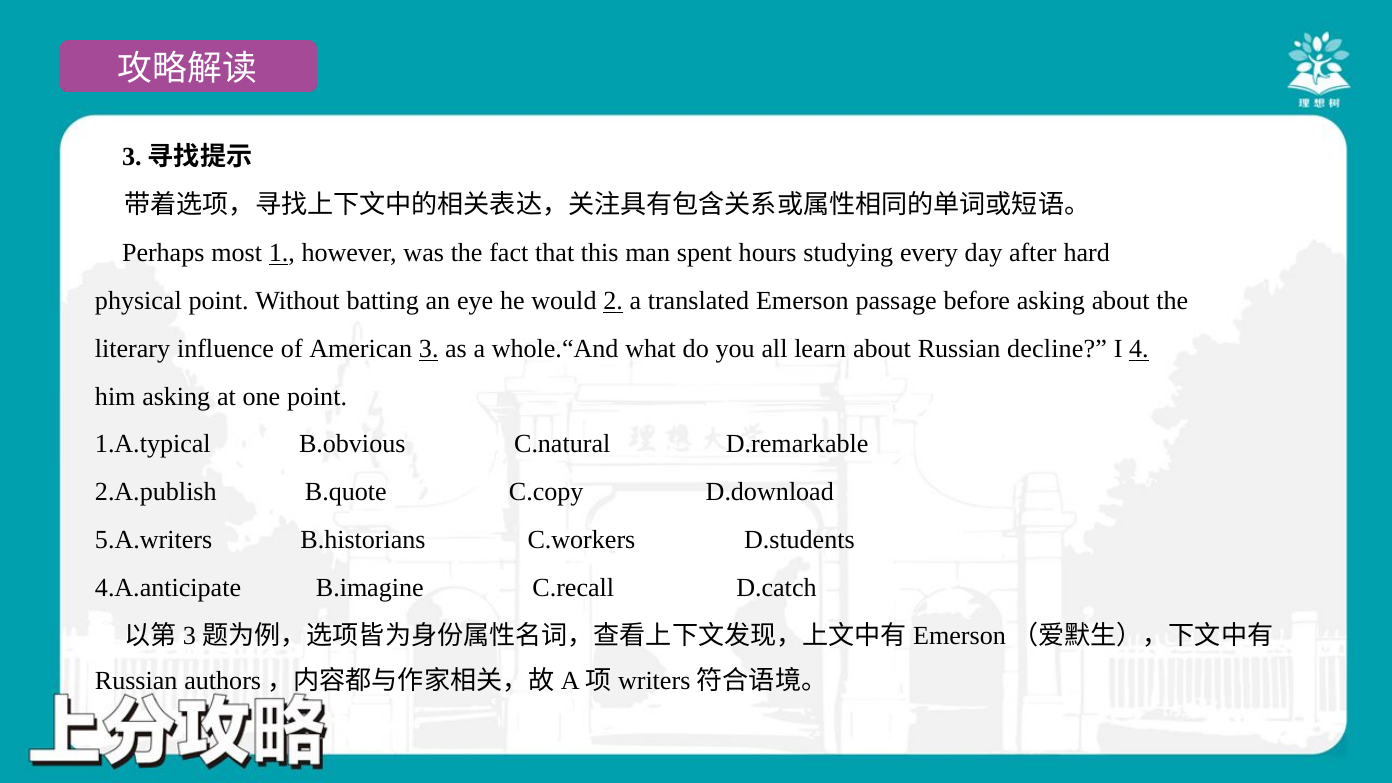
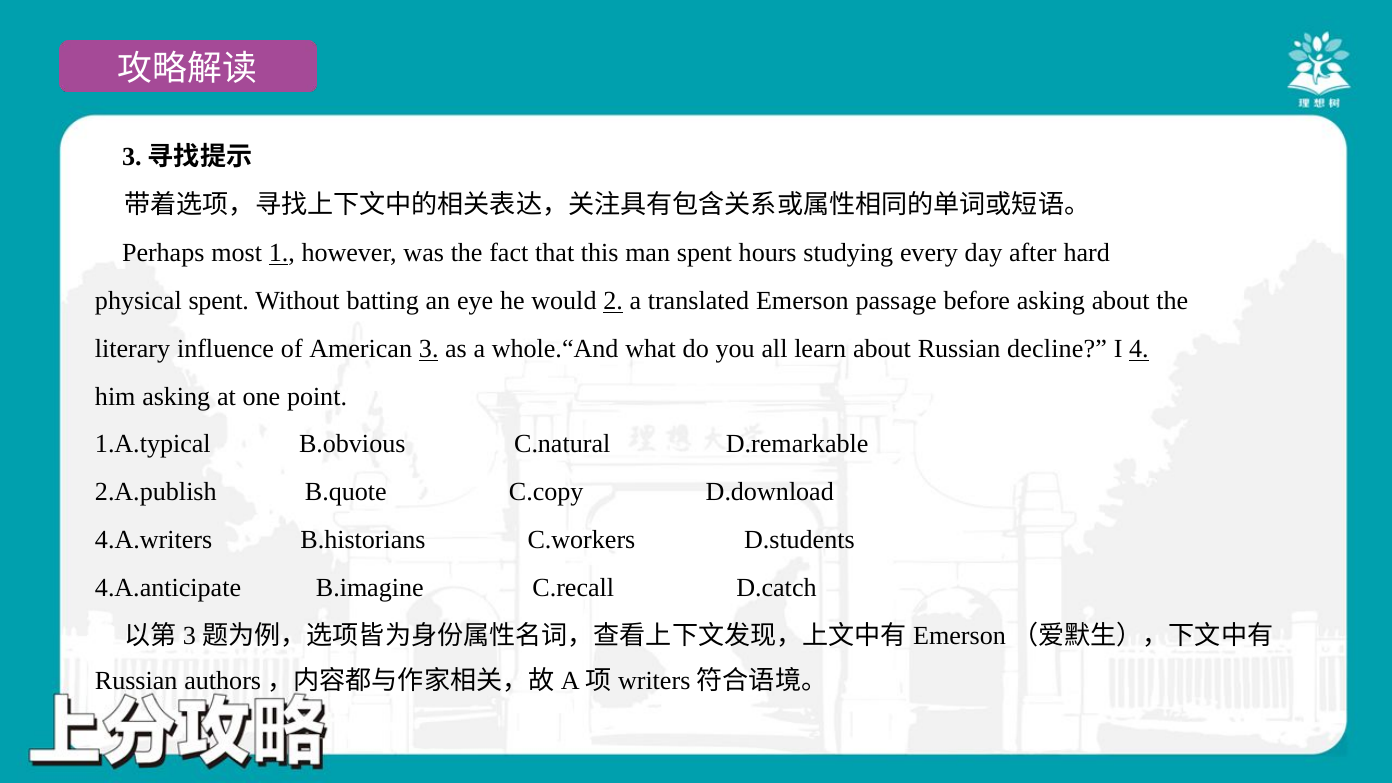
physical point: point -> spent
5.A.writers: 5.A.writers -> 4.A.writers
